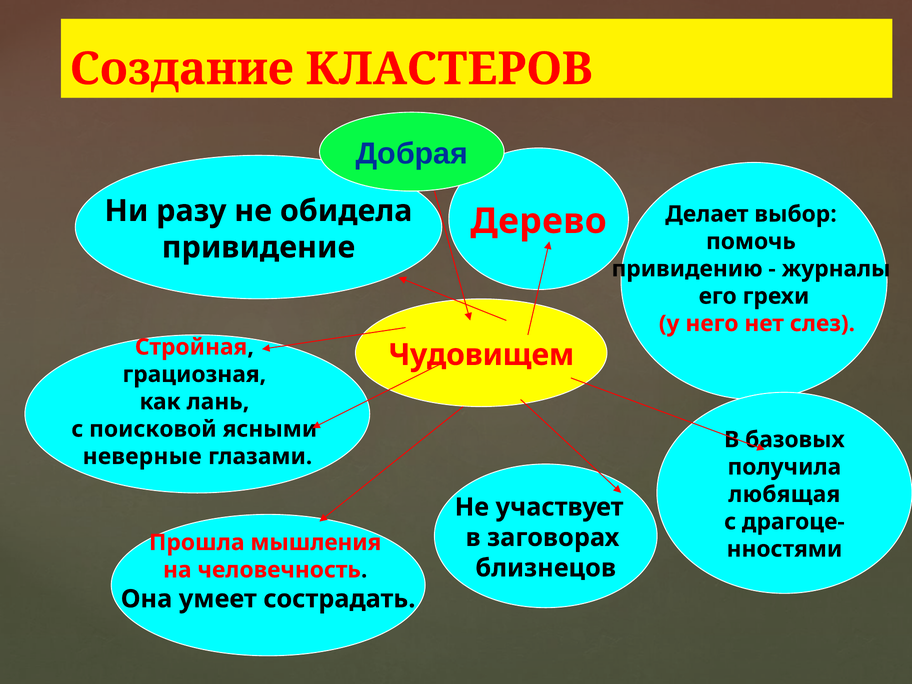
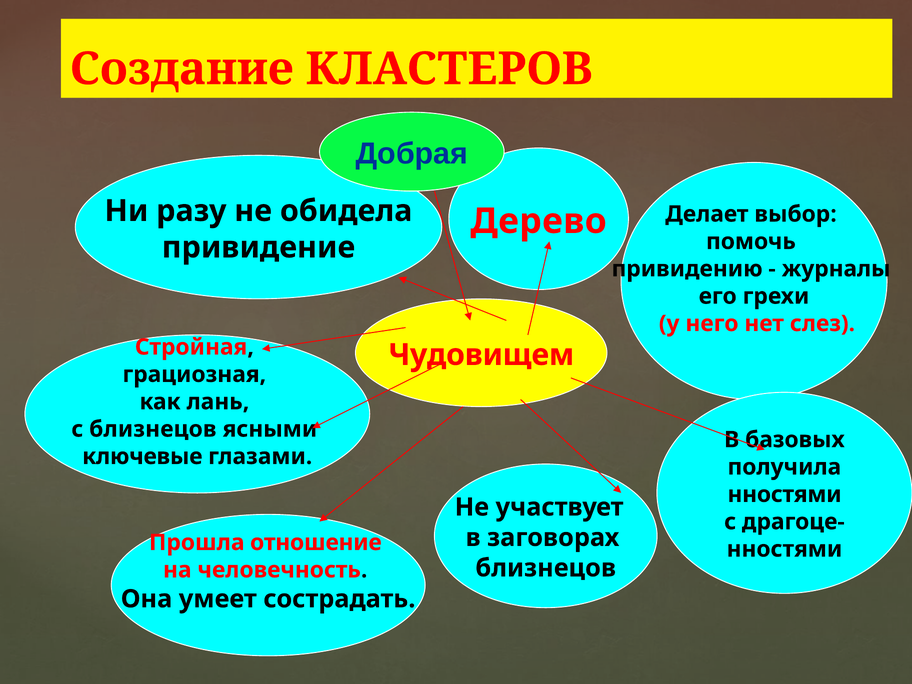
с поисковой: поисковой -> близнецов
неверные: неверные -> ключевые
любящая at (784, 494): любящая -> нностями
мышления: мышления -> отношение
